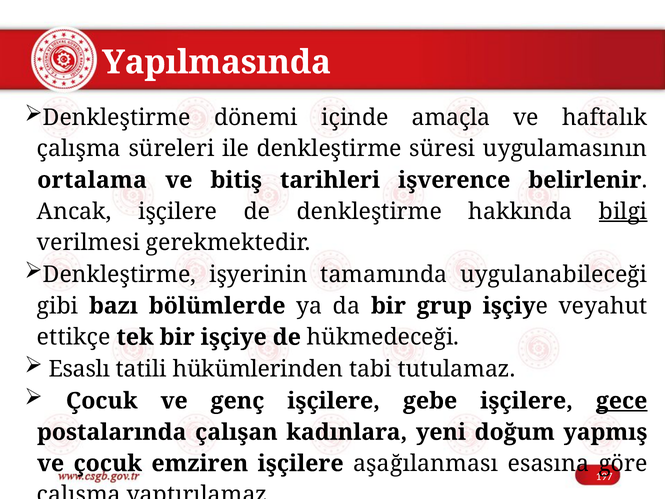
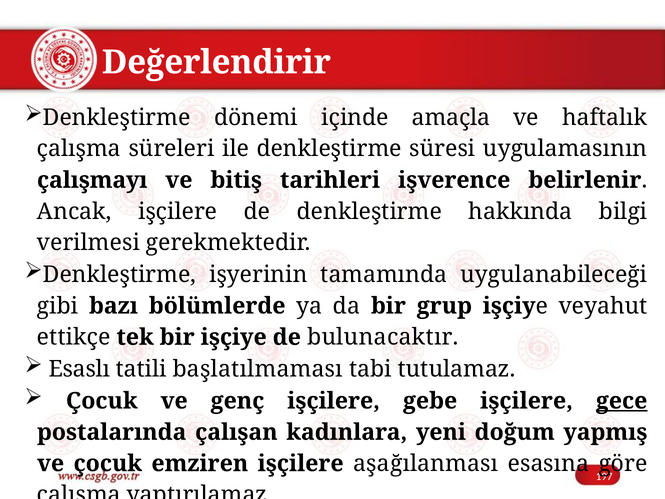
Yapılmasında: Yapılmasında -> Değerlendirir
ortalama: ortalama -> çalışmayı
bilgi underline: present -> none
hükmedeceği: hükmedeceği -> bulunacaktır
hükümlerinden: hükümlerinden -> başlatılmaması
